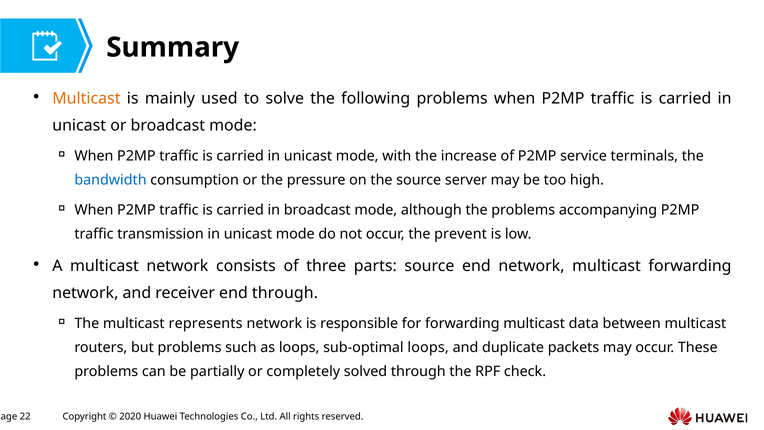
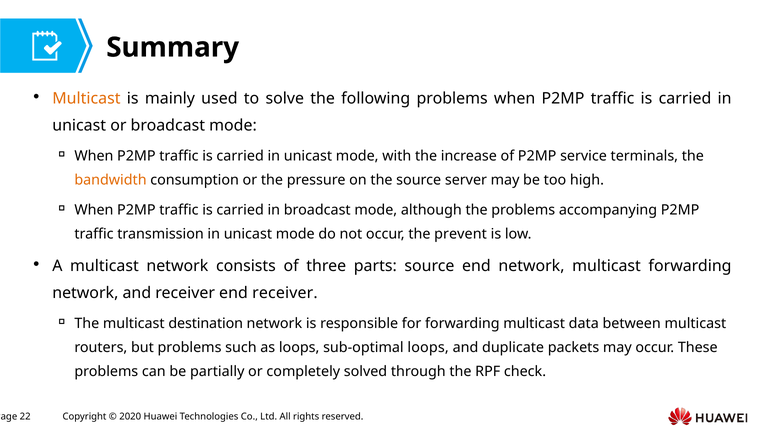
bandwidth colour: blue -> orange
end through: through -> receiver
represents: represents -> destination
